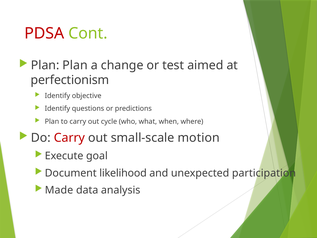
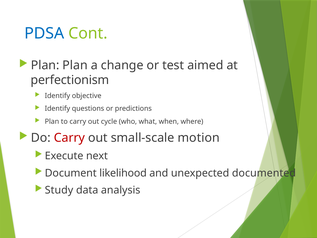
PDSA colour: red -> blue
goal: goal -> next
participation: participation -> documented
Made: Made -> Study
